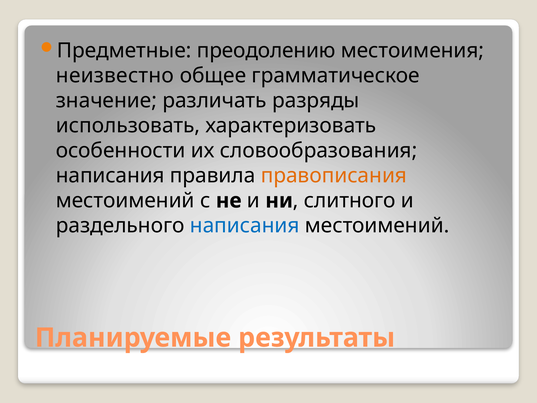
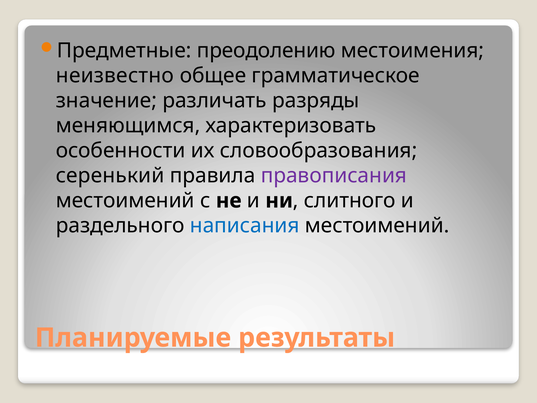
использовать: использовать -> меняющимся
написания at (110, 176): написания -> серенький
правописания colour: orange -> purple
